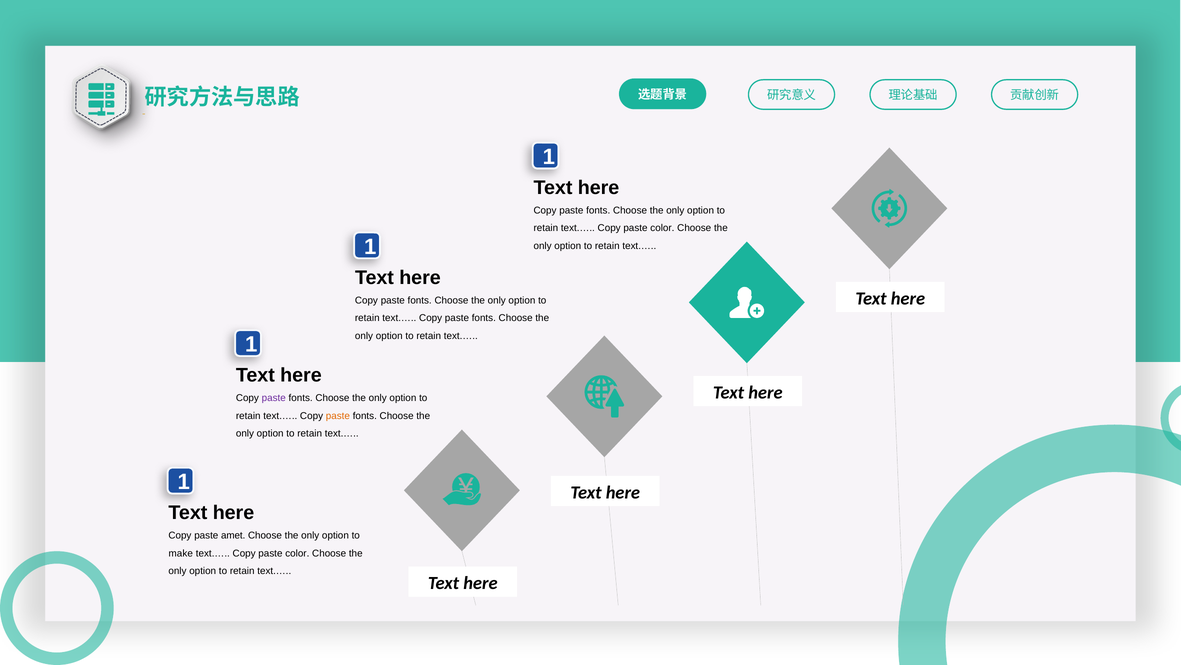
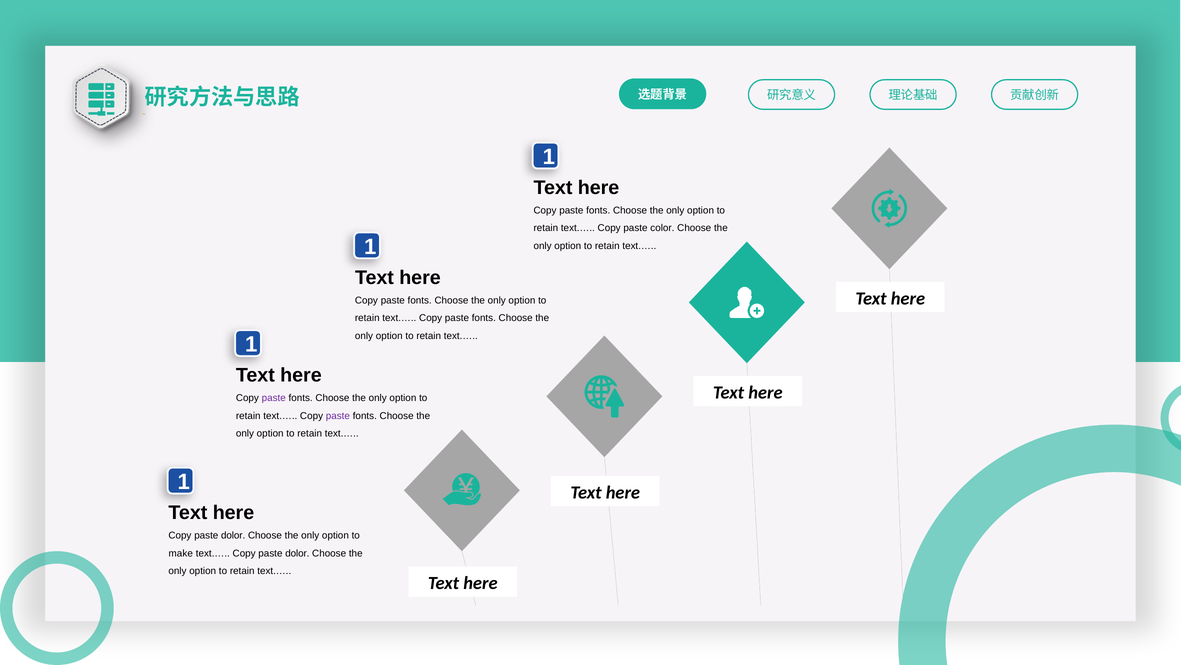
paste at (338, 415) colour: orange -> purple
amet at (233, 535): amet -> dolor
color at (297, 553): color -> dolor
